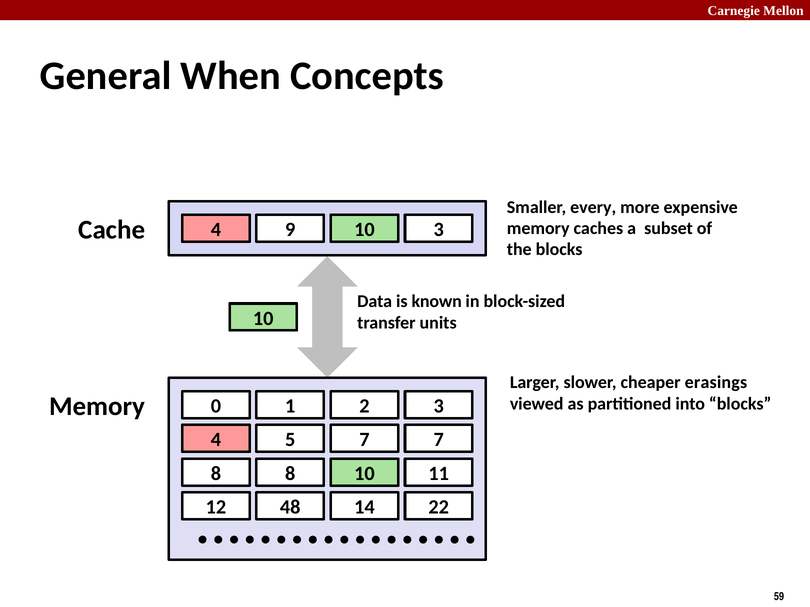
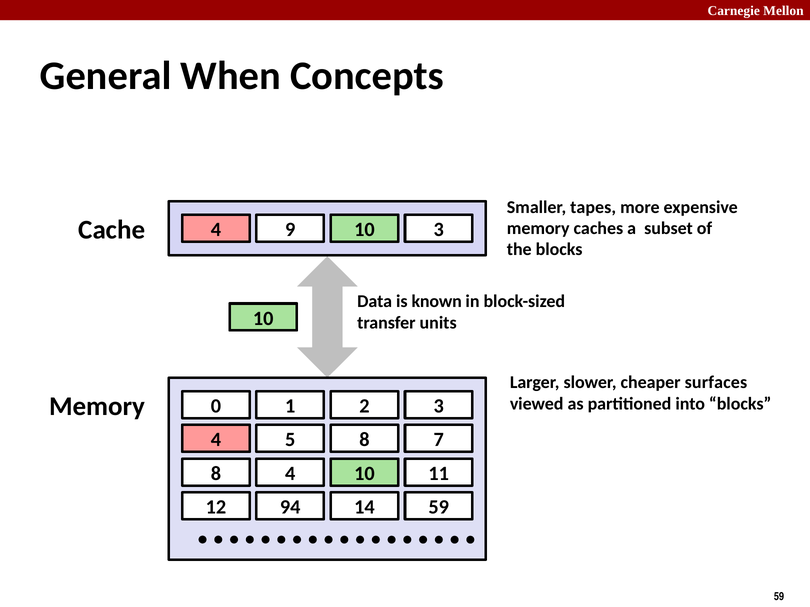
every: every -> tapes
erasings: erasings -> surfaces
5 7: 7 -> 8
8 8: 8 -> 4
48: 48 -> 94
14 22: 22 -> 59
